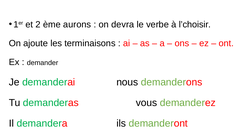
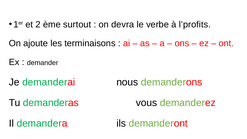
aurons: aurons -> surtout
l’choisir: l’choisir -> l’profits
